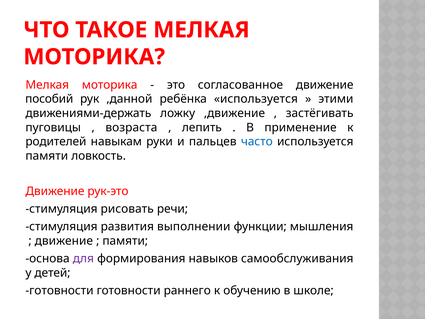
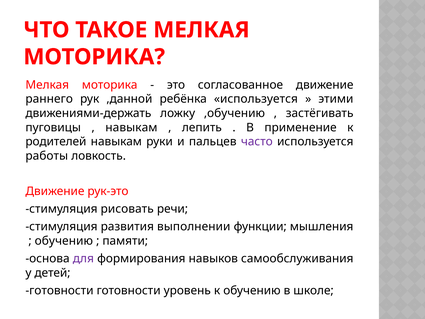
пособий: пособий -> раннего
,движение: ,движение -> ,обучению
возраста at (131, 127): возраста -> навыкам
часто colour: blue -> purple
памяти at (47, 156): памяти -> работы
движение at (64, 241): движение -> обучению
раннего: раннего -> уровень
